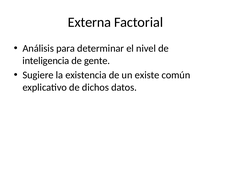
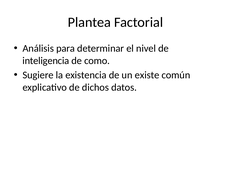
Externa: Externa -> Plantea
gente: gente -> como
